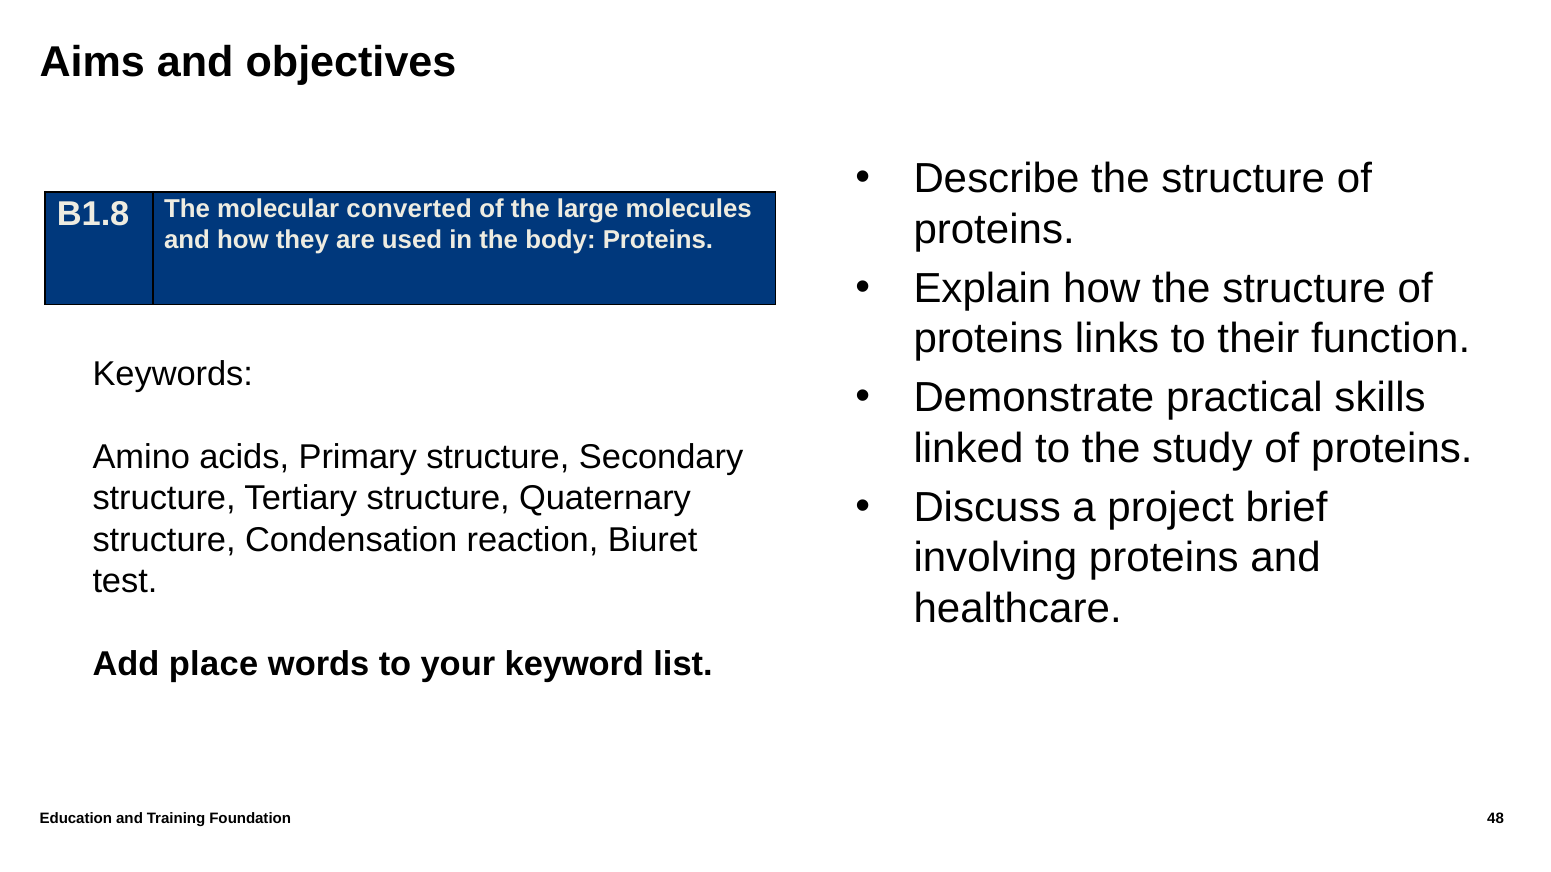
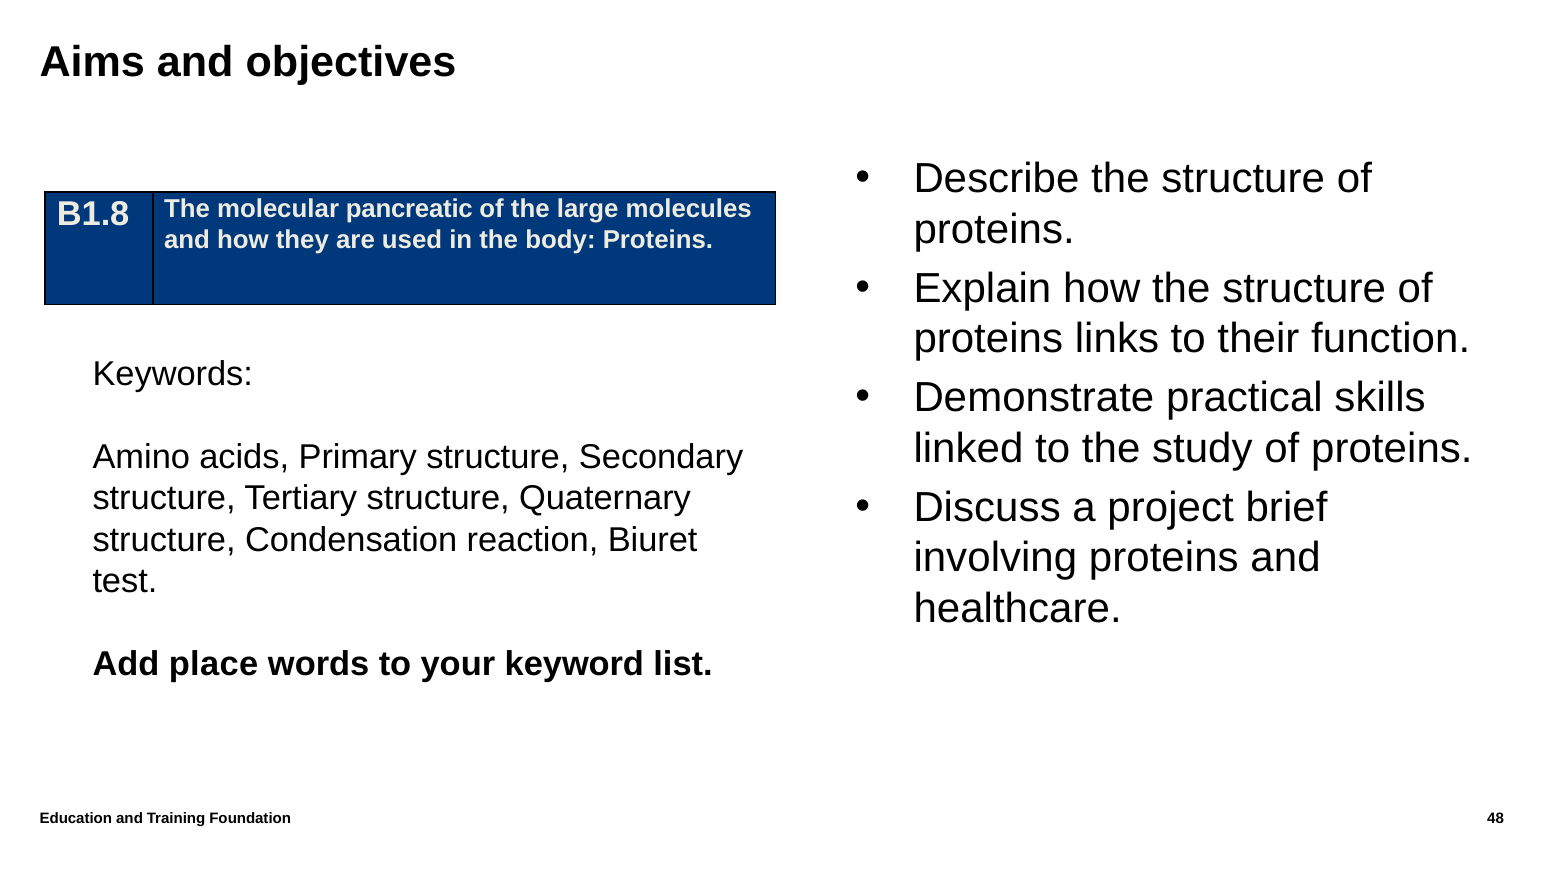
converted: converted -> pancreatic
